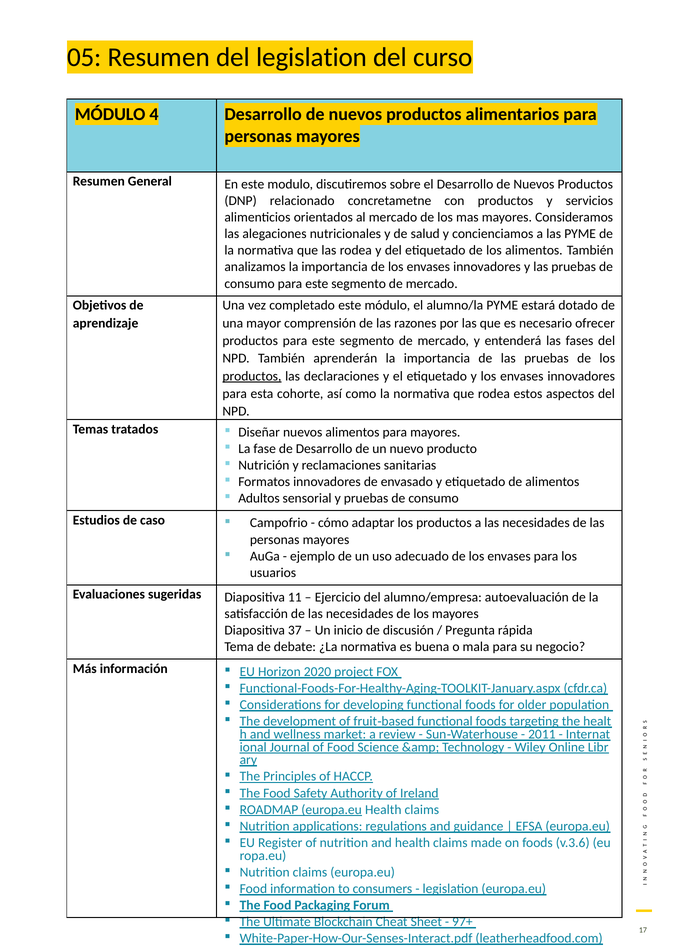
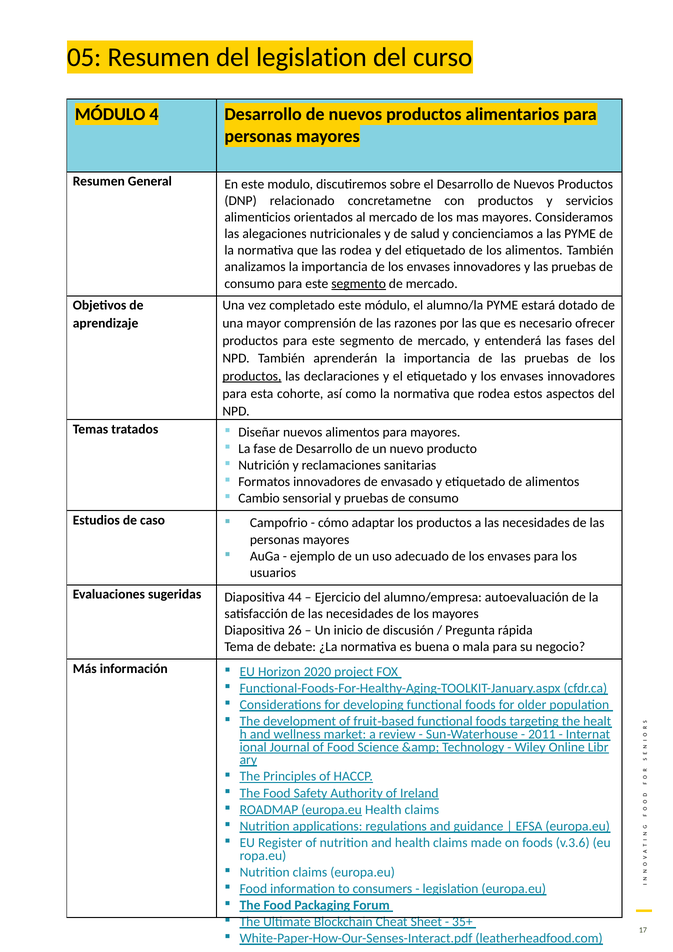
segmento at (359, 283) underline: none -> present
Adultos: Adultos -> Cambio
11: 11 -> 44
37: 37 -> 26
97+: 97+ -> 35+
